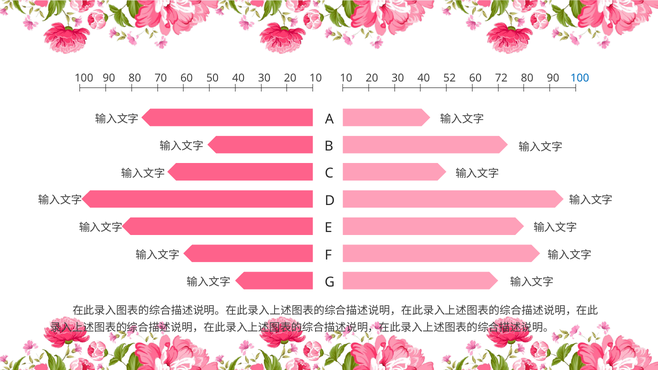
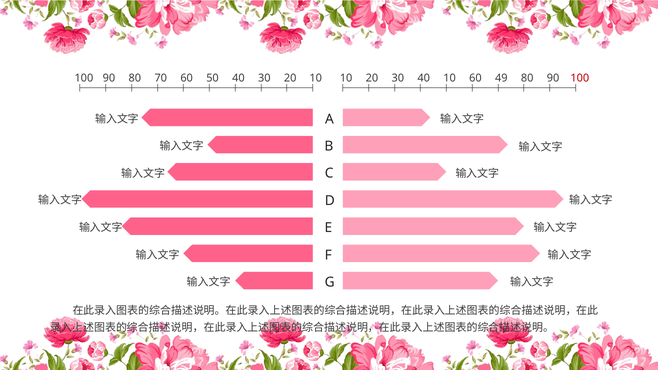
40 52: 52 -> 10
72: 72 -> 49
100 at (580, 78) colour: blue -> red
